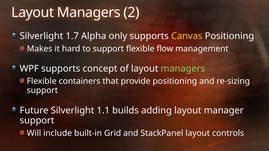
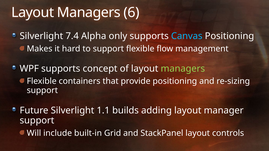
2: 2 -> 6
1.7: 1.7 -> 7.4
Canvas colour: yellow -> light blue
